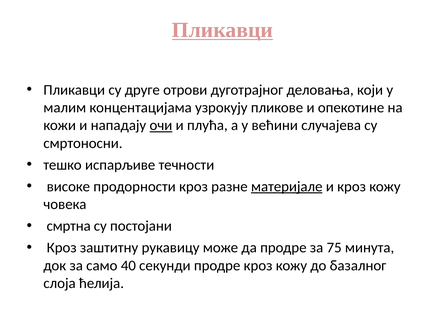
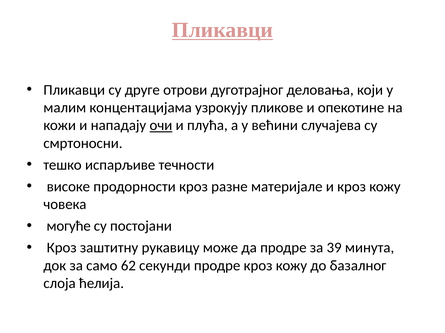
материјале underline: present -> none
смртна: смртна -> могуће
75: 75 -> 39
40: 40 -> 62
